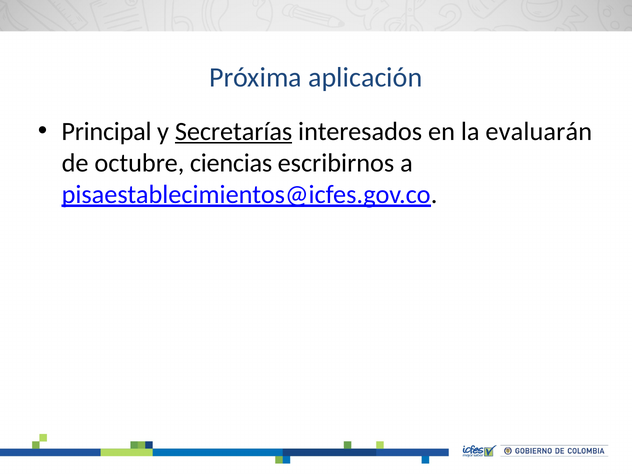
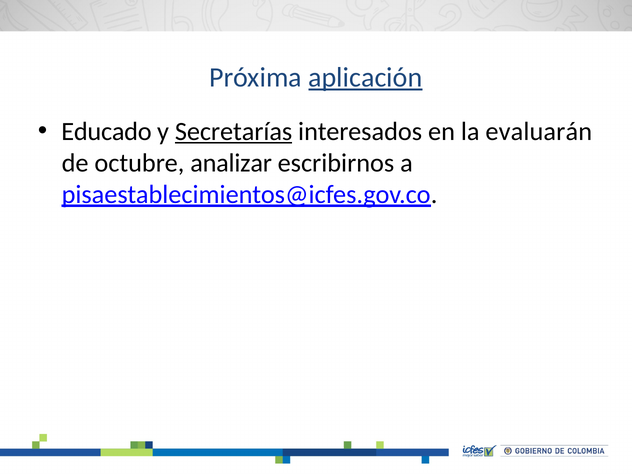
aplicación underline: none -> present
Principal: Principal -> Educado
ciencias: ciencias -> analizar
